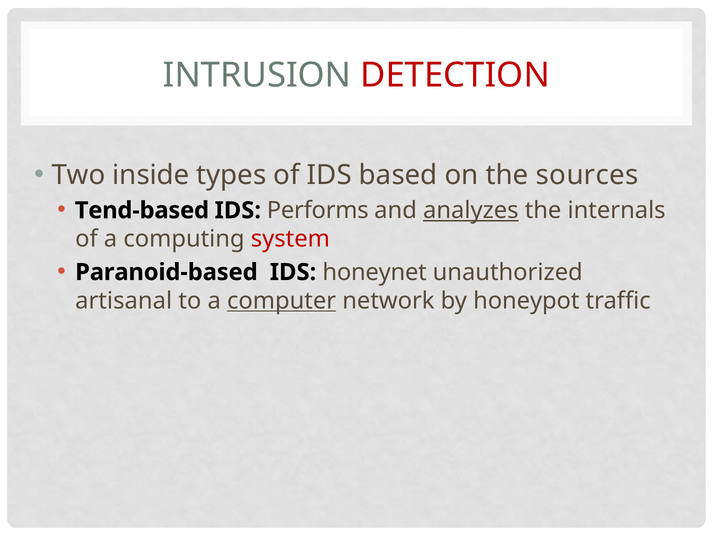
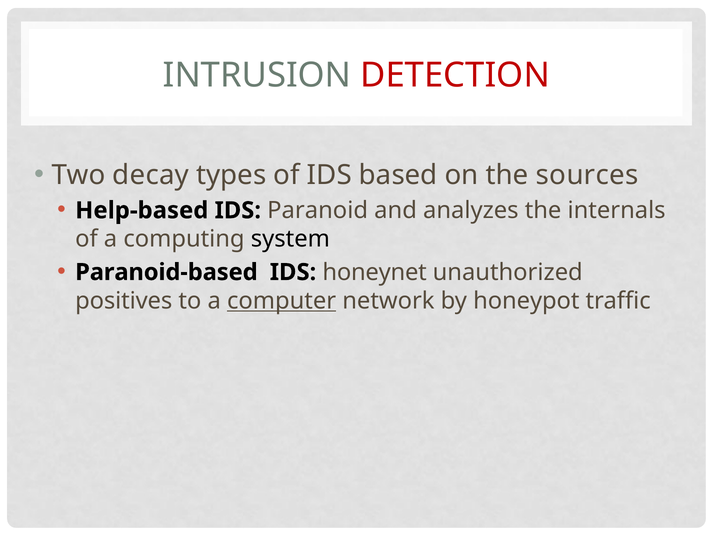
inside: inside -> decay
Tend-based: Tend-based -> Help-based
Performs: Performs -> Paranoid
analyzes underline: present -> none
system colour: red -> black
artisanal: artisanal -> positives
